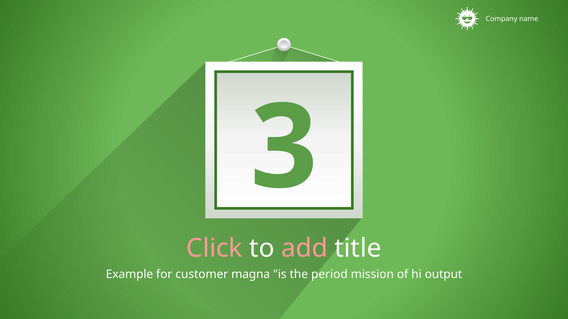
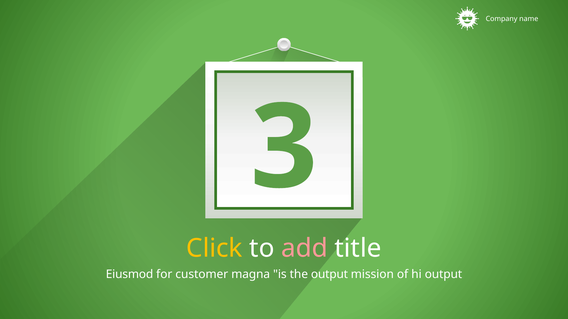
Click colour: pink -> yellow
Example: Example -> Eiusmod
the period: period -> output
